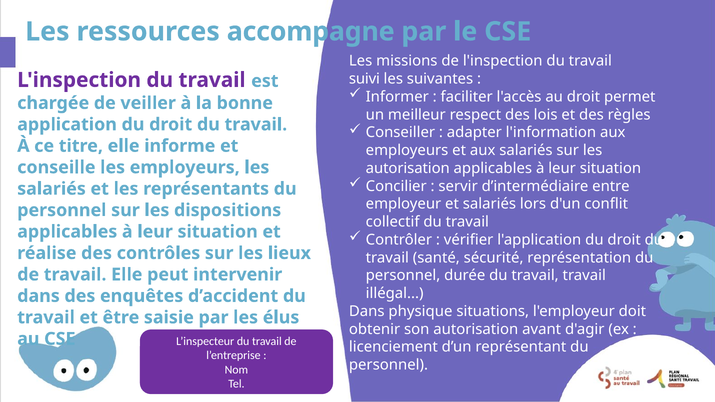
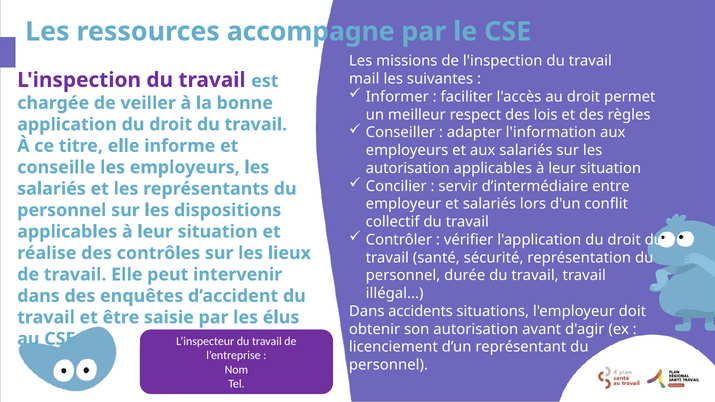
suivi: suivi -> mail
physique: physique -> accidents
